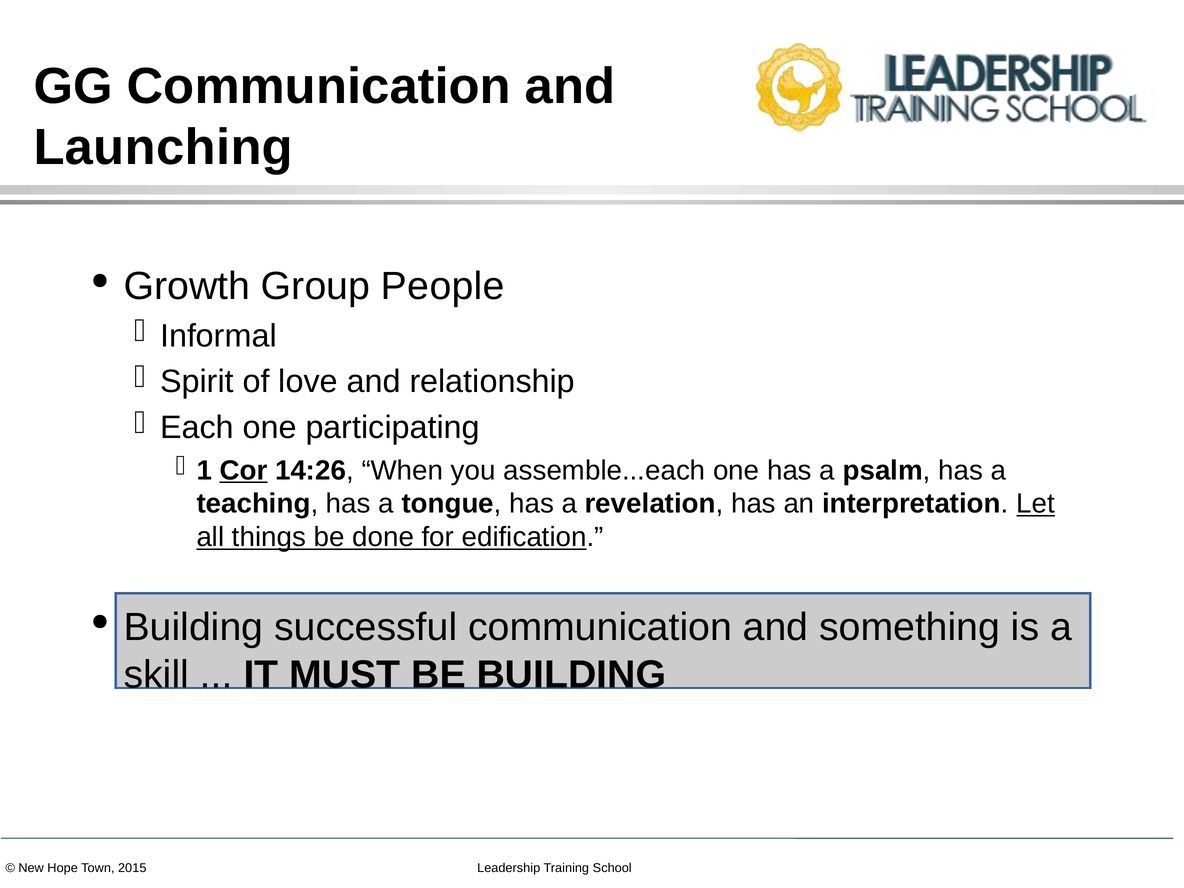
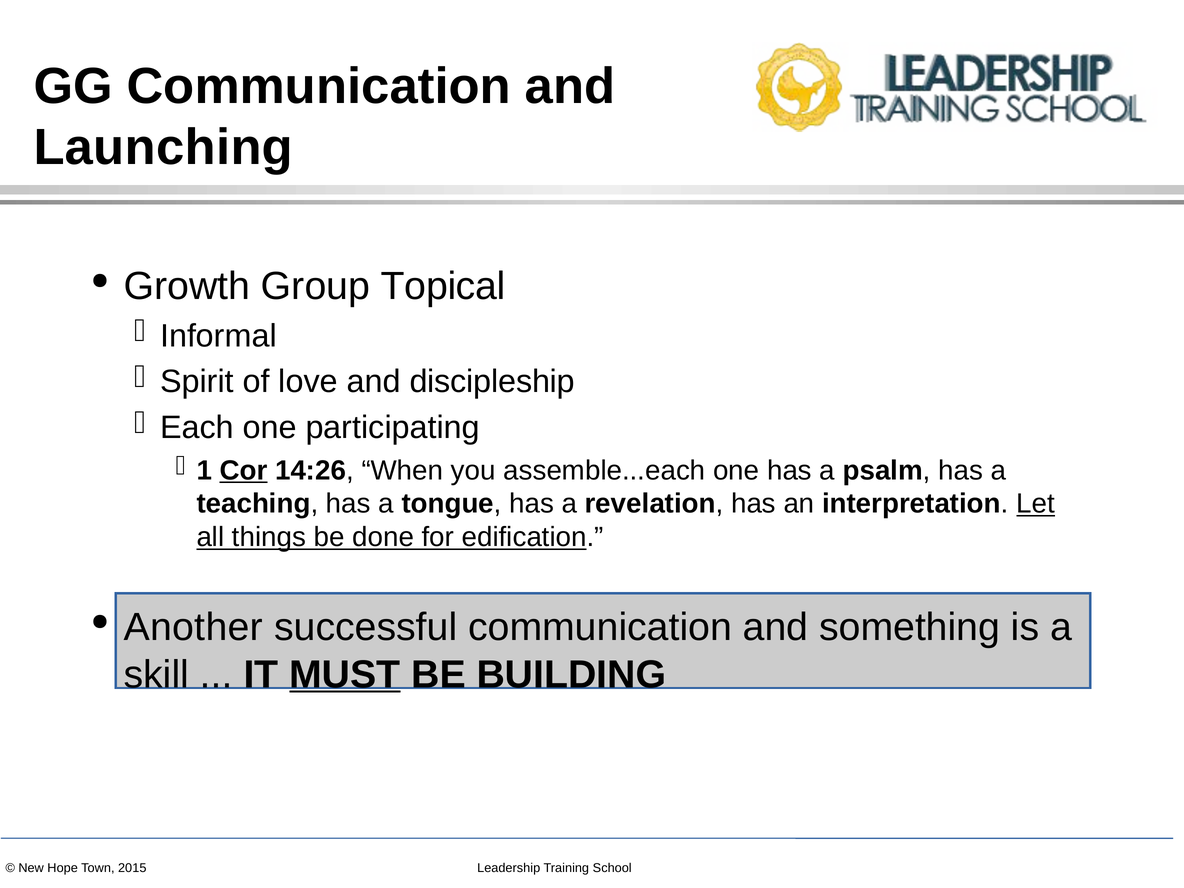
People: People -> Topical
relationship: relationship -> discipleship
Building at (194, 627): Building -> Another
MUST underline: none -> present
